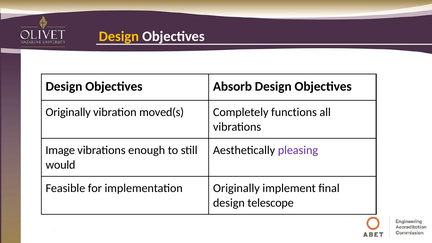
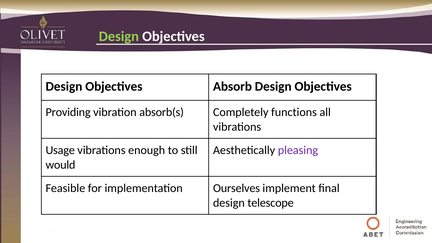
Design at (119, 36) colour: yellow -> light green
Originally at (68, 112): Originally -> Providing
moved(s: moved(s -> absorb(s
Image: Image -> Usage
implementation Originally: Originally -> Ourselves
